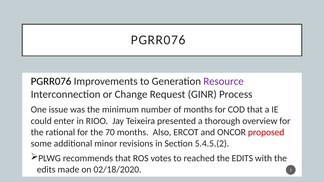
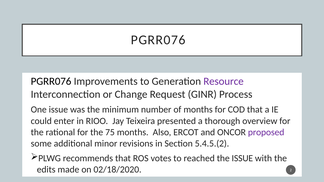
70: 70 -> 75
proposed colour: red -> purple
EDITS at (242, 158): EDITS -> ISSUE
